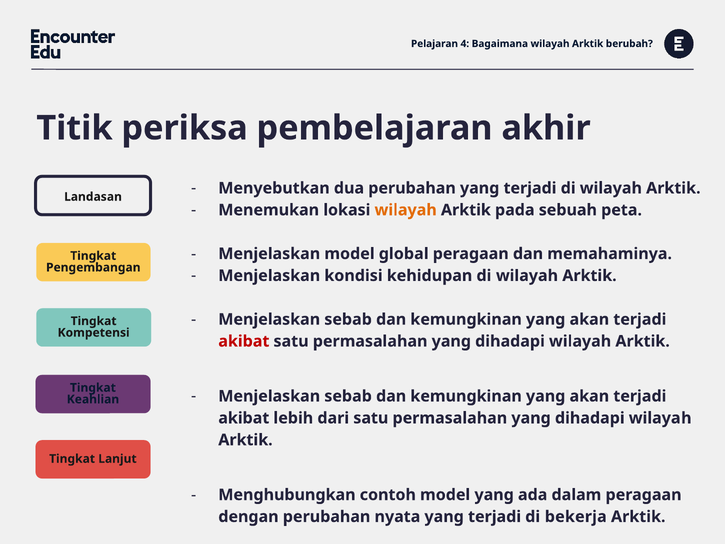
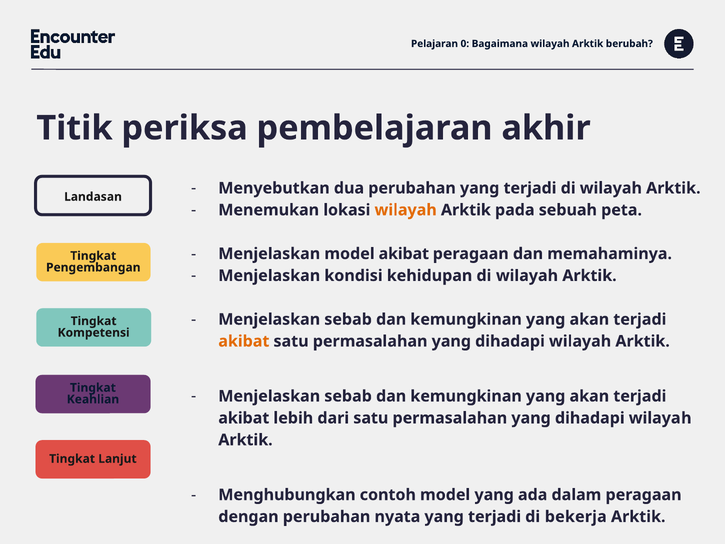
4: 4 -> 0
model global: global -> akibat
akibat at (244, 341) colour: red -> orange
